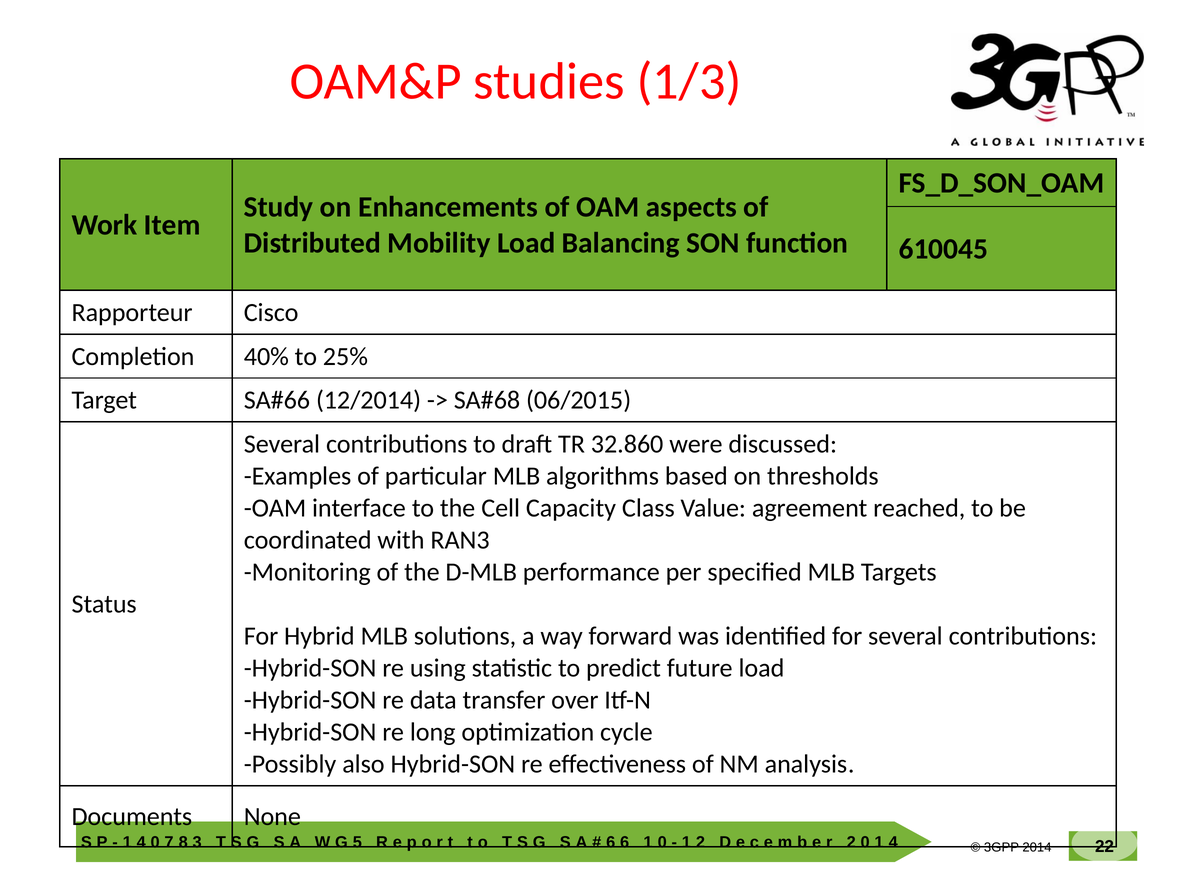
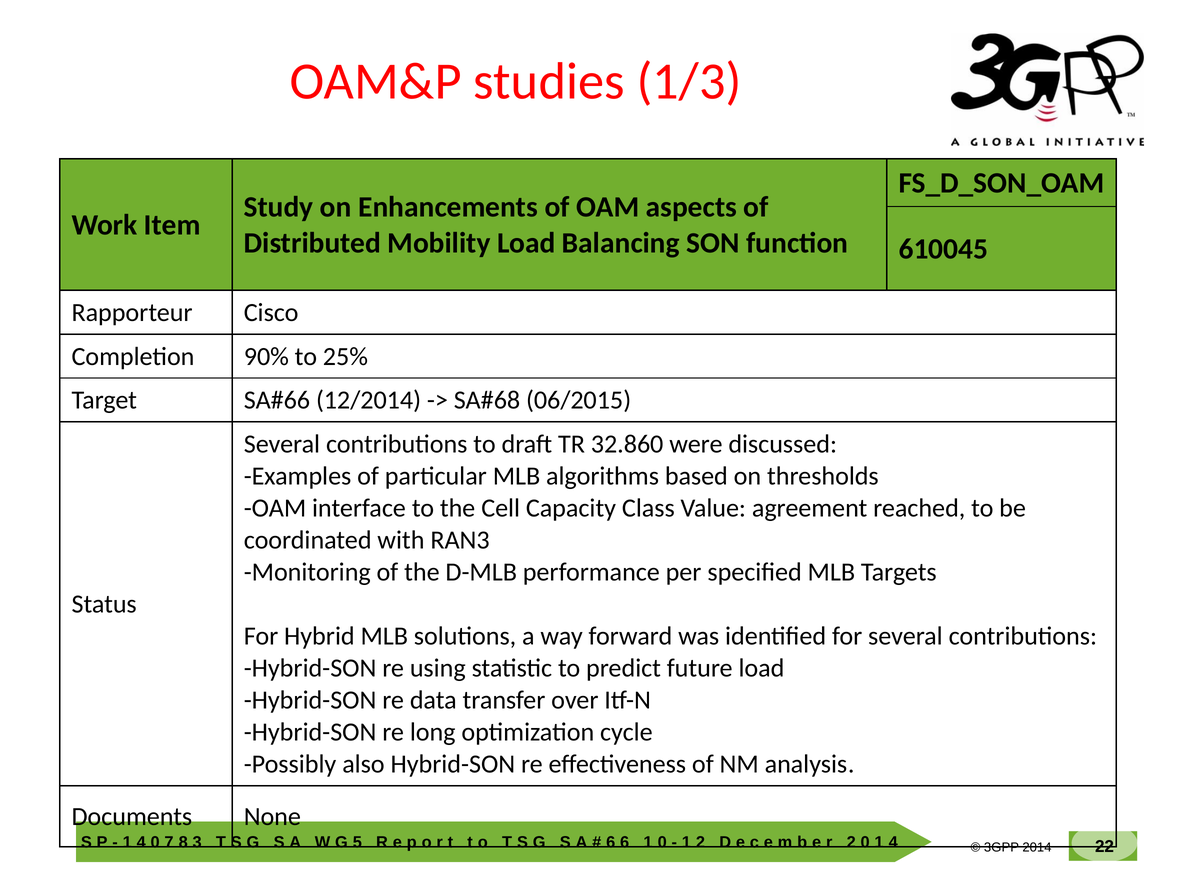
40%: 40% -> 90%
